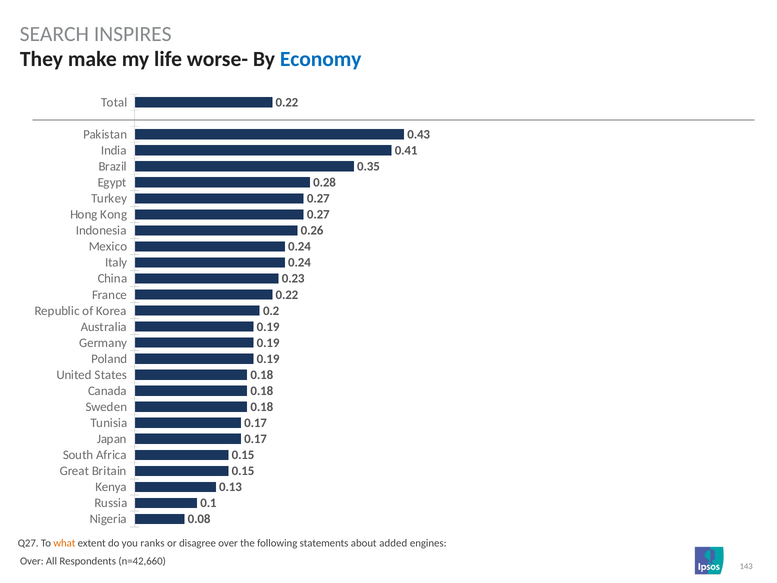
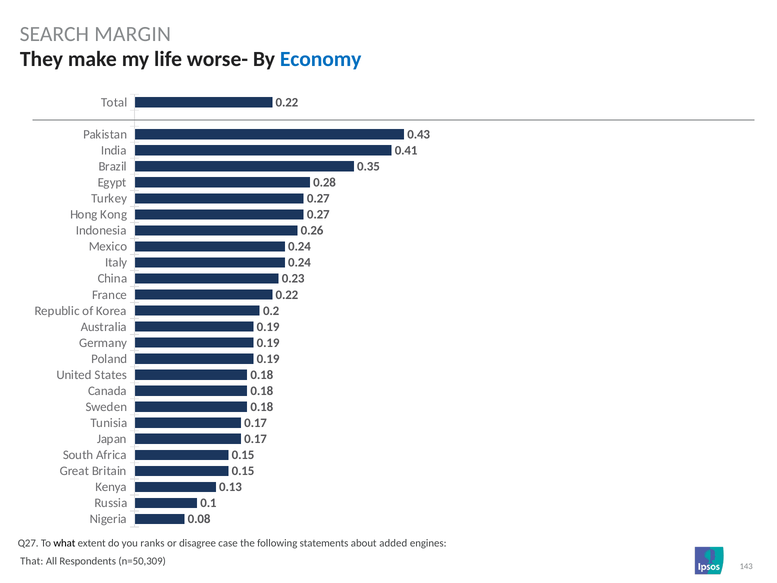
INSPIRES: INSPIRES -> MARGIN
what colour: orange -> black
disagree over: over -> case
Over at (32, 561): Over -> That
n=42,660: n=42,660 -> n=50,309
